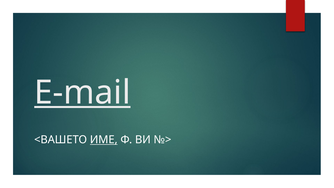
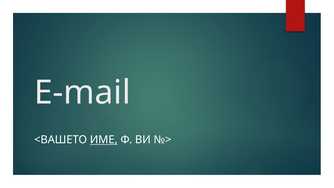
E-mail underline: present -> none
